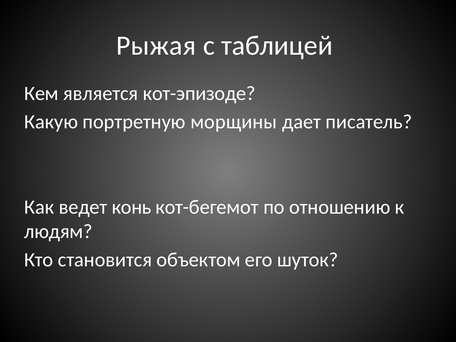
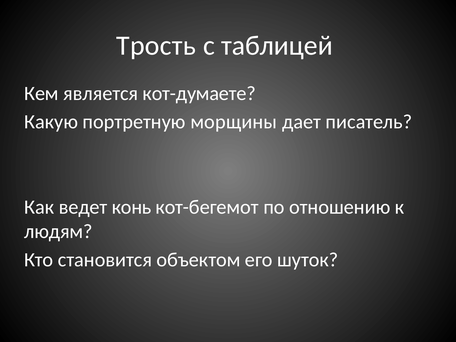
Рыжая: Рыжая -> Трость
кот-эпизоде: кот-эпизоде -> кот-думаете
